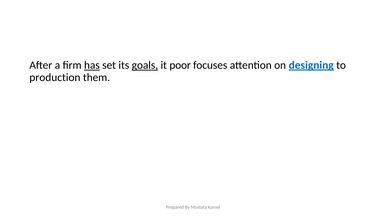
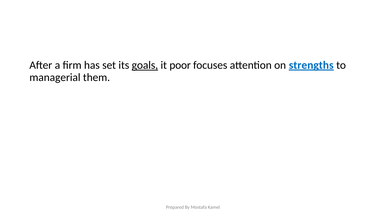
has underline: present -> none
designing: designing -> strengths
production: production -> managerial
